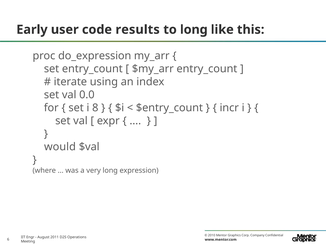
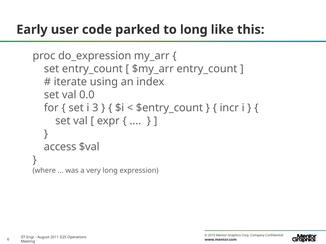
results: results -> parked
8: 8 -> 3
would: would -> access
